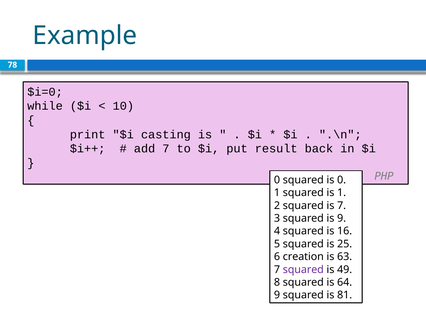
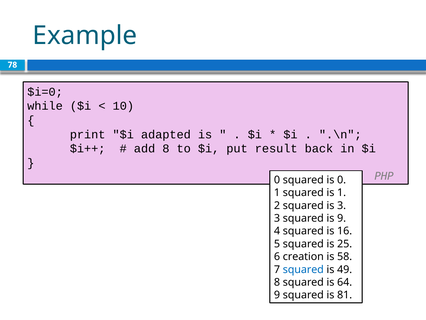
casting: casting -> adapted
add 7: 7 -> 8
is 7: 7 -> 3
63: 63 -> 58
squared at (303, 269) colour: purple -> blue
